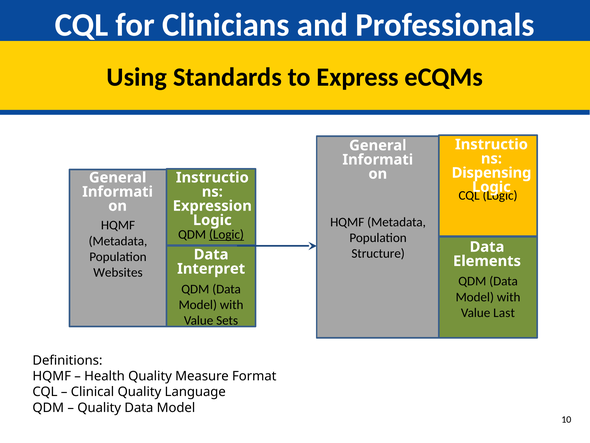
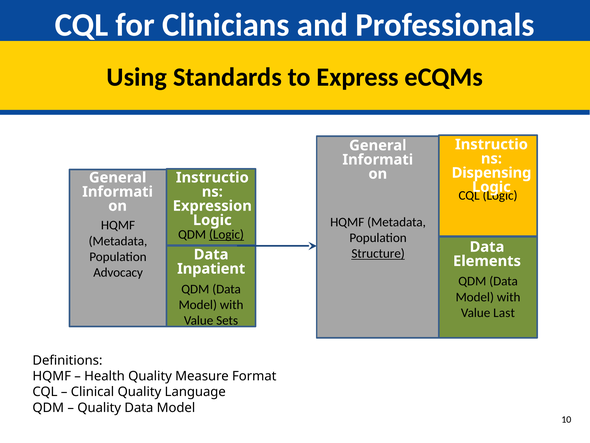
Structure underline: none -> present
Interpret: Interpret -> Inpatient
Websites: Websites -> Advocacy
